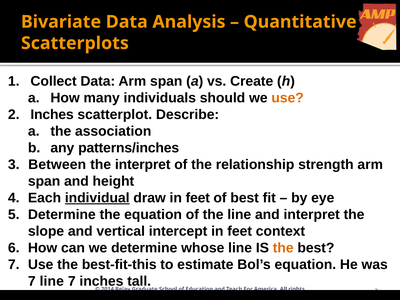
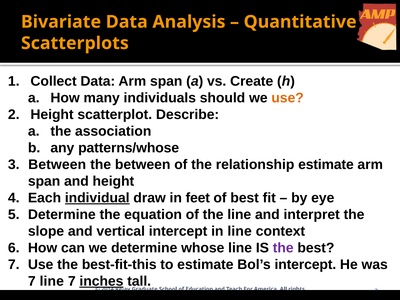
Inches at (52, 115): Inches -> Height
patterns/inches: patterns/inches -> patterns/whose
the interpret: interpret -> between
relationship strength: strength -> estimate
intercept in feet: feet -> line
the at (283, 248) colour: orange -> purple
Bol’s equation: equation -> intercept
inches at (101, 281) underline: none -> present
